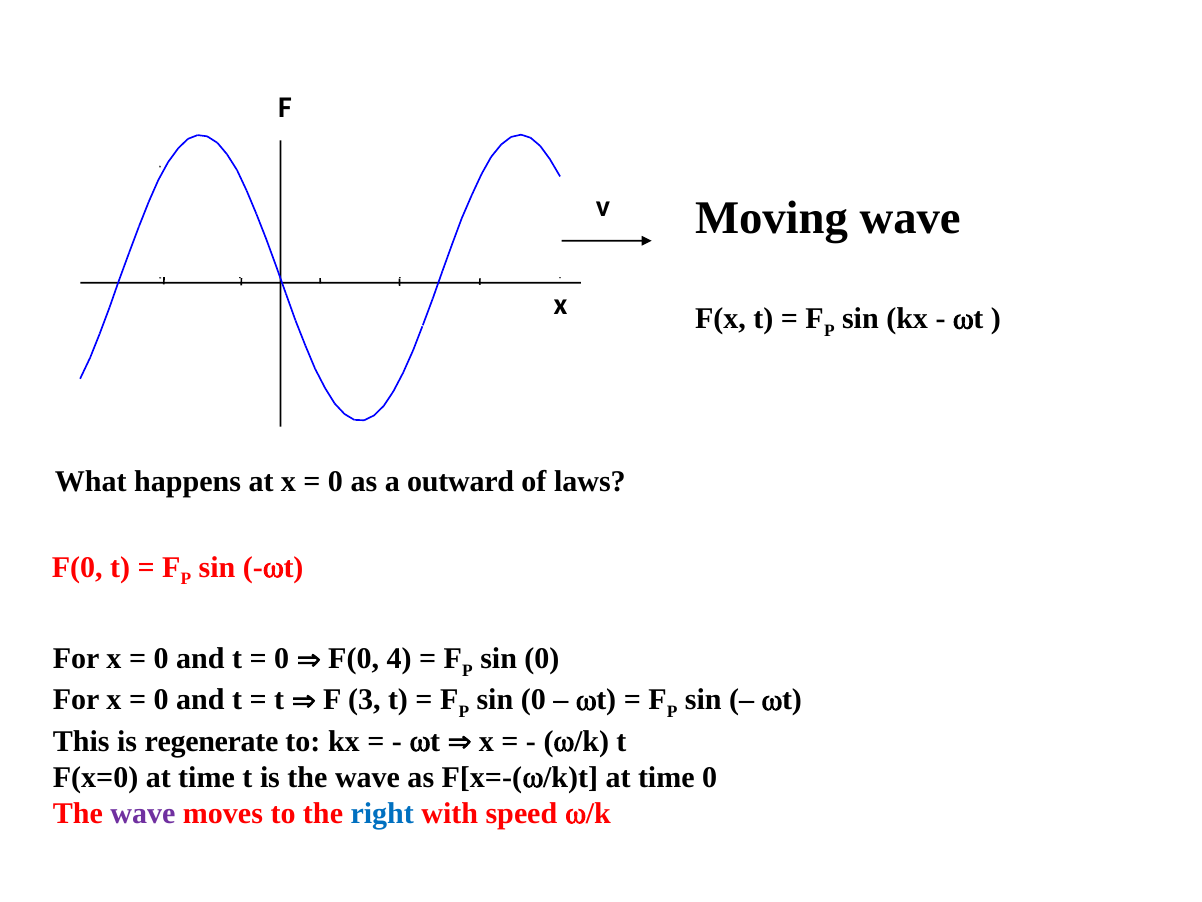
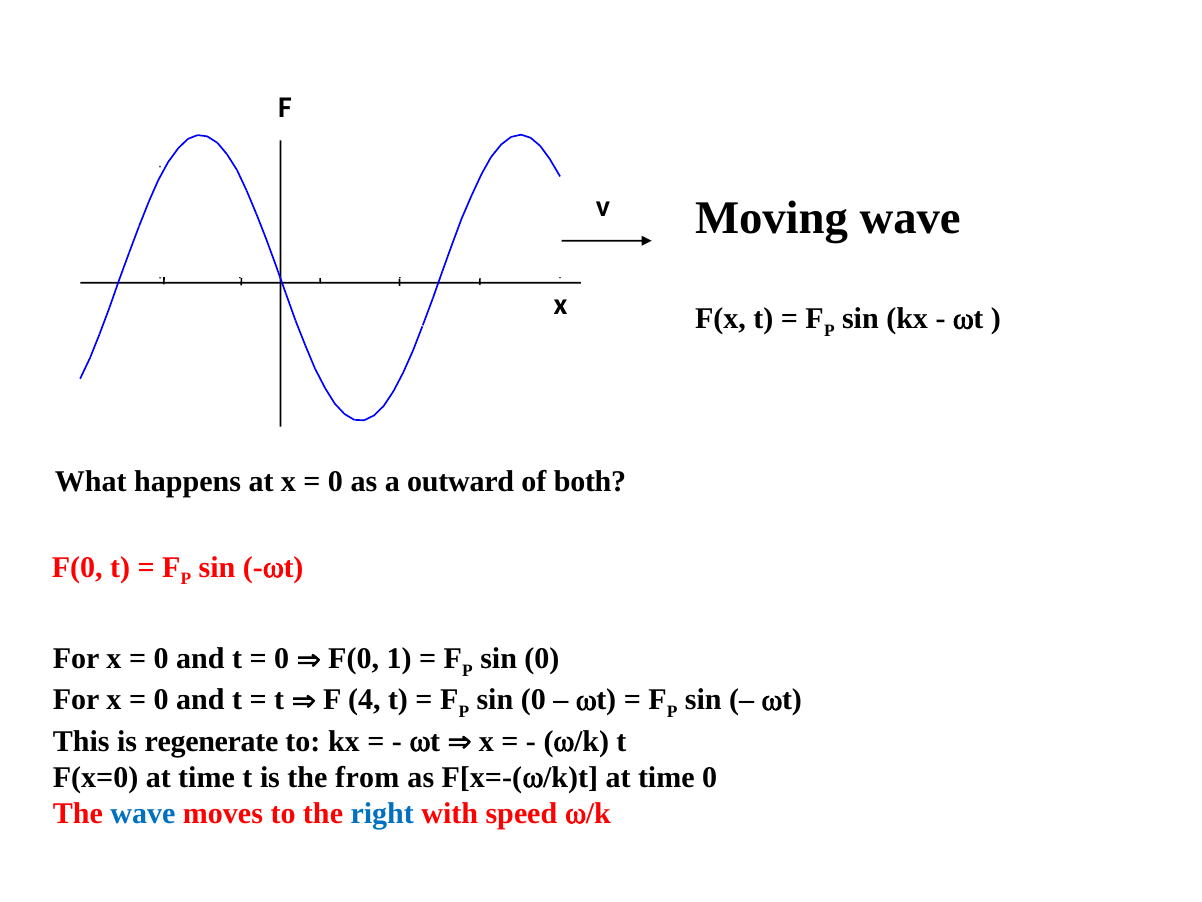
laws: laws -> both
4: 4 -> 1
3: 3 -> 4
is the wave: wave -> from
wave at (143, 813) colour: purple -> blue
